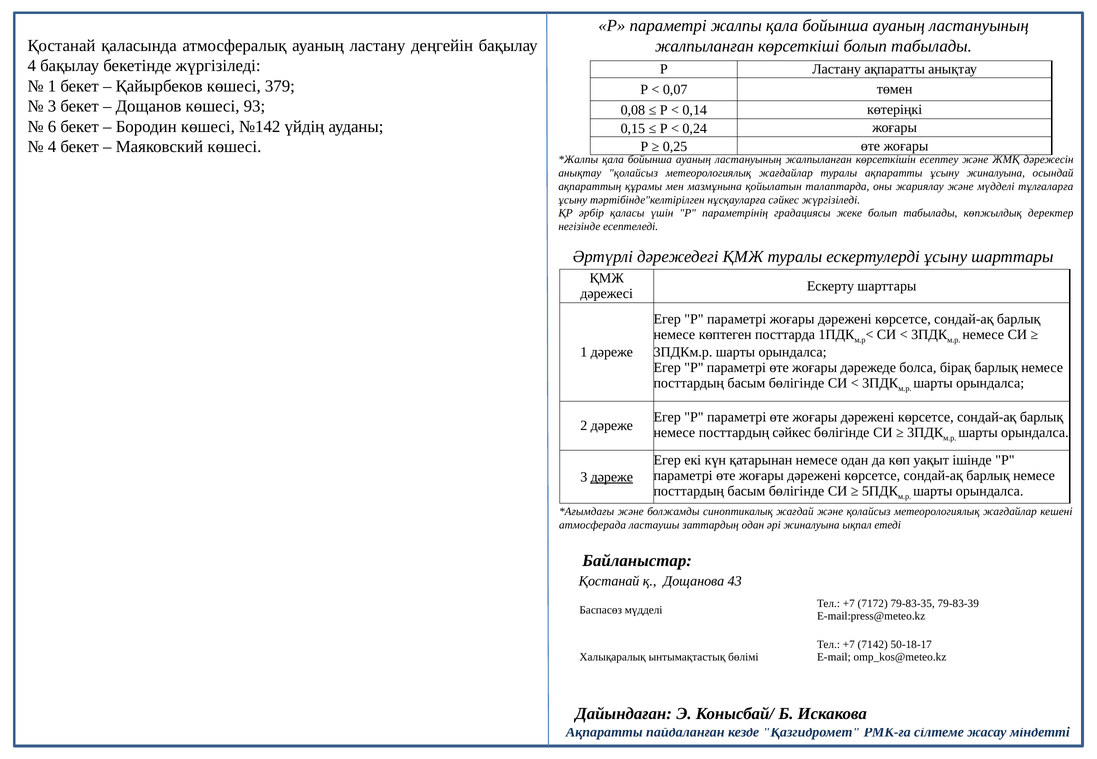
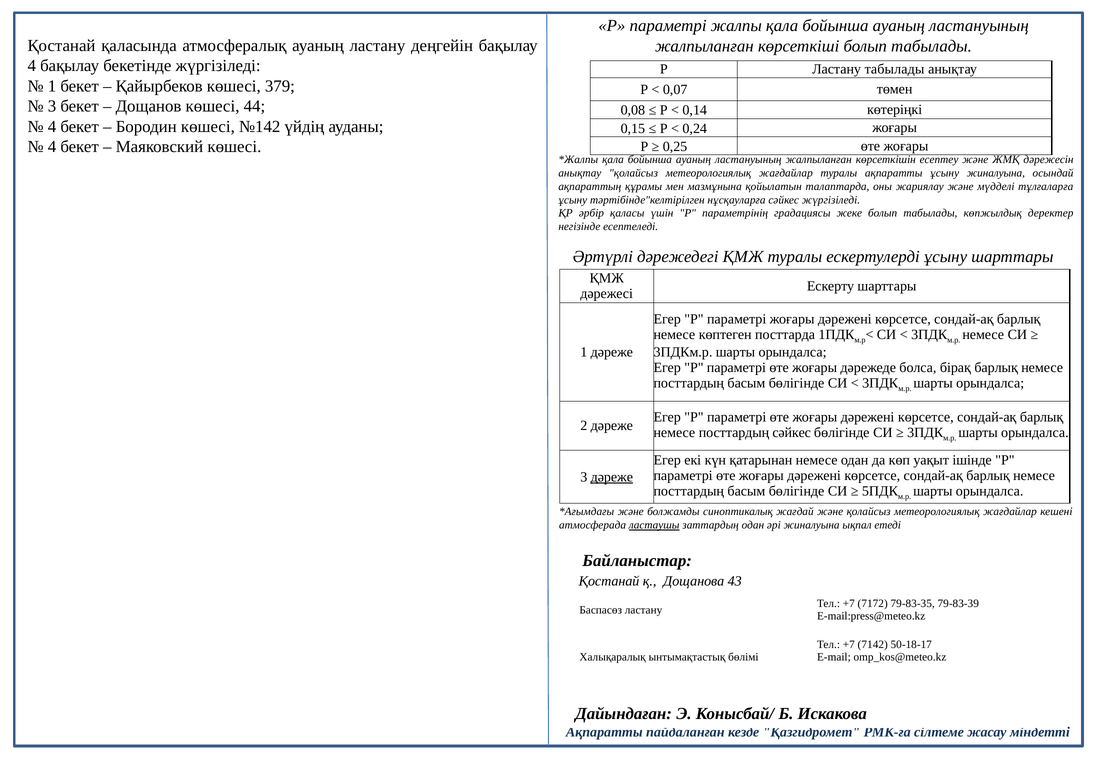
Ластану ақпаратты: ақпаратты -> табылады
93: 93 -> 44
6 at (52, 127): 6 -> 4
ластаушы underline: none -> present
Баспасөз мүдделі: мүдделі -> ластану
